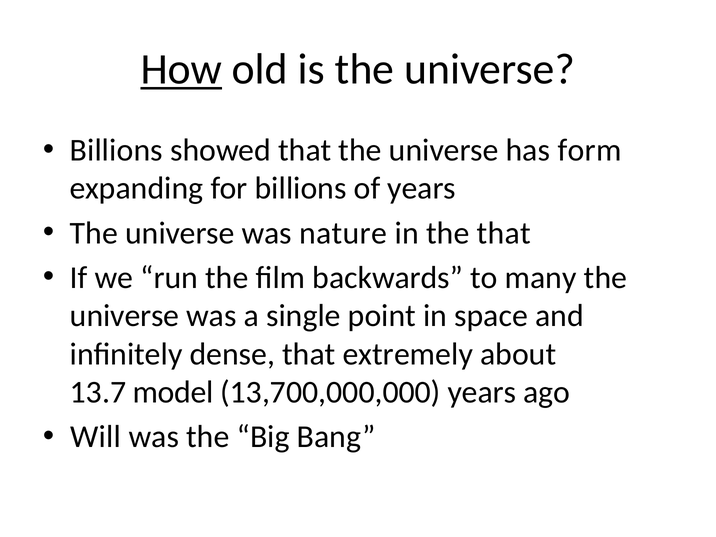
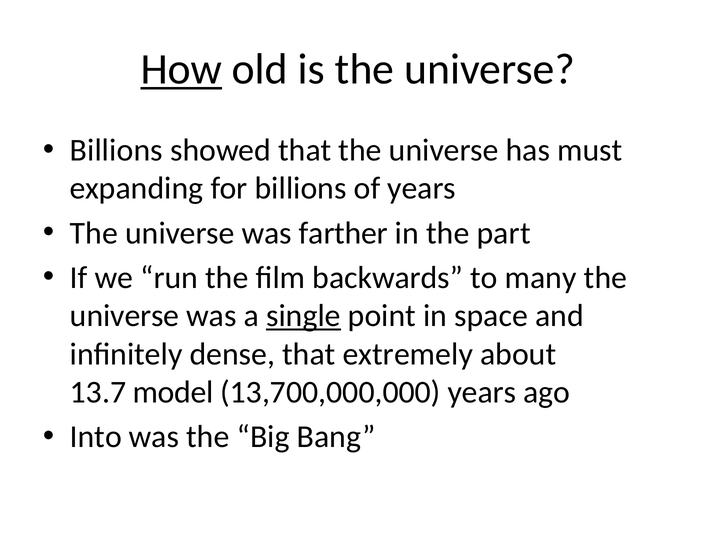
form: form -> must
nature: nature -> farther
the that: that -> part
single underline: none -> present
Will: Will -> Into
